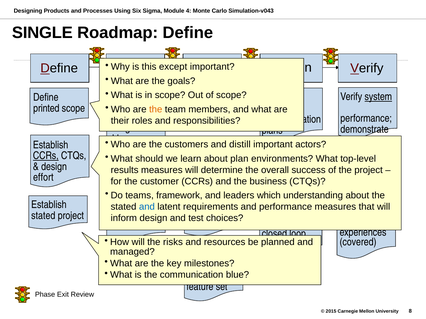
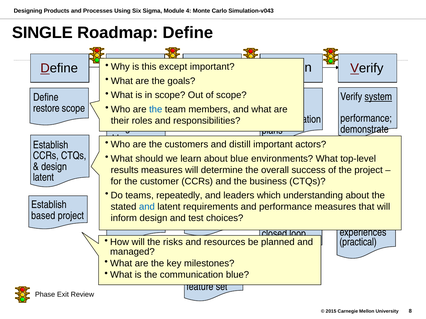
printed: printed -> restore
the at (156, 110) colour: orange -> blue
CCRs at (46, 156) underline: present -> none
plan at (239, 159): plan -> blue
effort at (43, 178): effort -> latent
framework: framework -> repeatedly
stated at (43, 216): stated -> based
covered: covered -> practical
